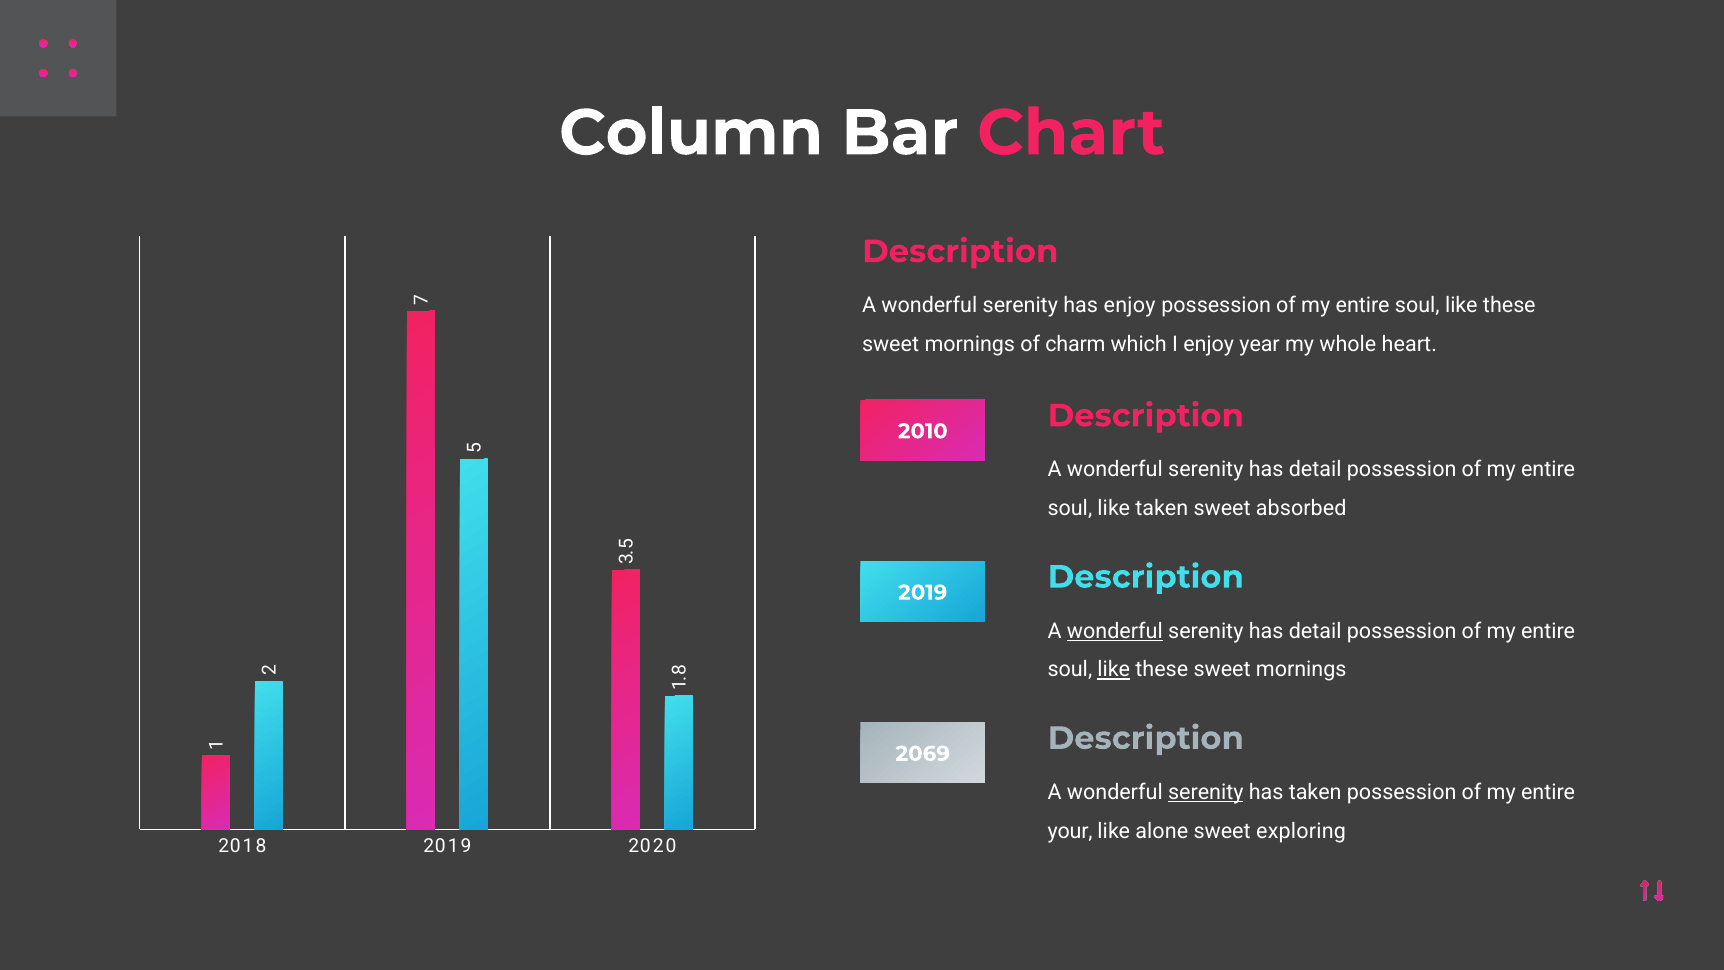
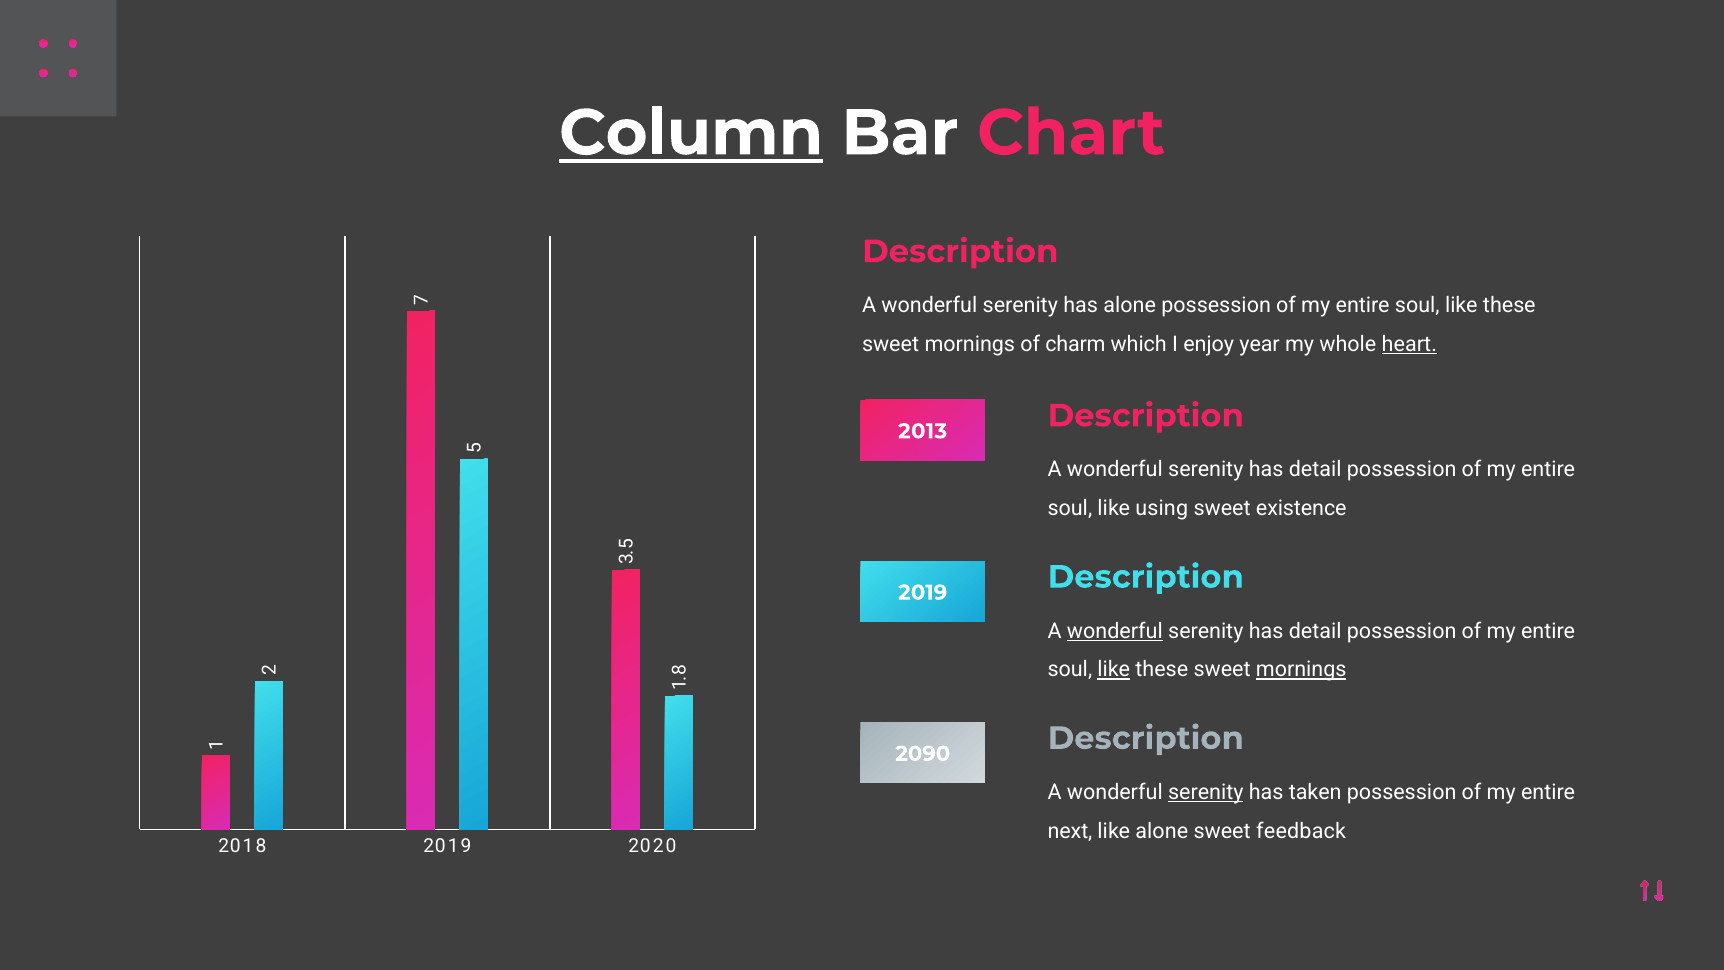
Column underline: none -> present
has enjoy: enjoy -> alone
heart underline: none -> present
2010: 2010 -> 2013
like taken: taken -> using
absorbed: absorbed -> existence
mornings at (1301, 670) underline: none -> present
2069: 2069 -> 2090
your: your -> next
exploring: exploring -> feedback
